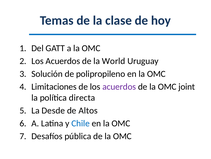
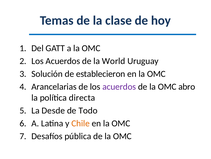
polipropileno: polipropileno -> establecieron
Limitaciones: Limitaciones -> Arancelarias
joint: joint -> abro
Altos: Altos -> Todo
Chile colour: blue -> orange
